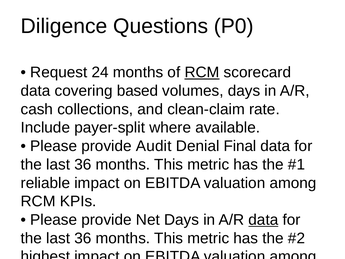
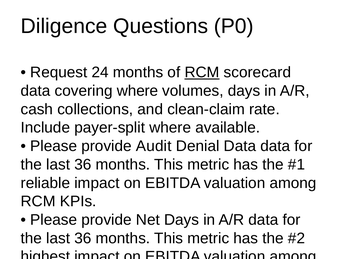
covering based: based -> where
Denial Final: Final -> Data
data at (263, 220) underline: present -> none
